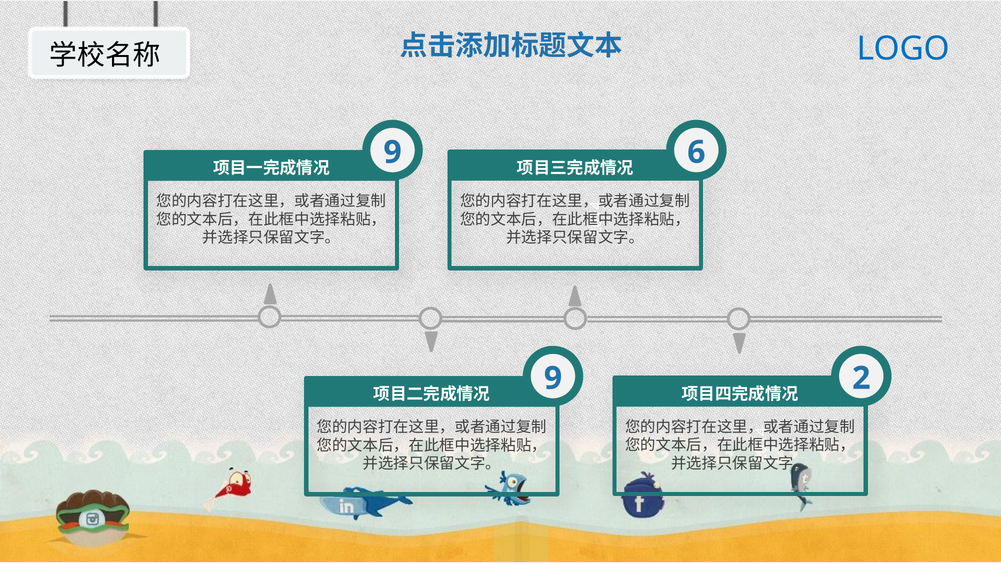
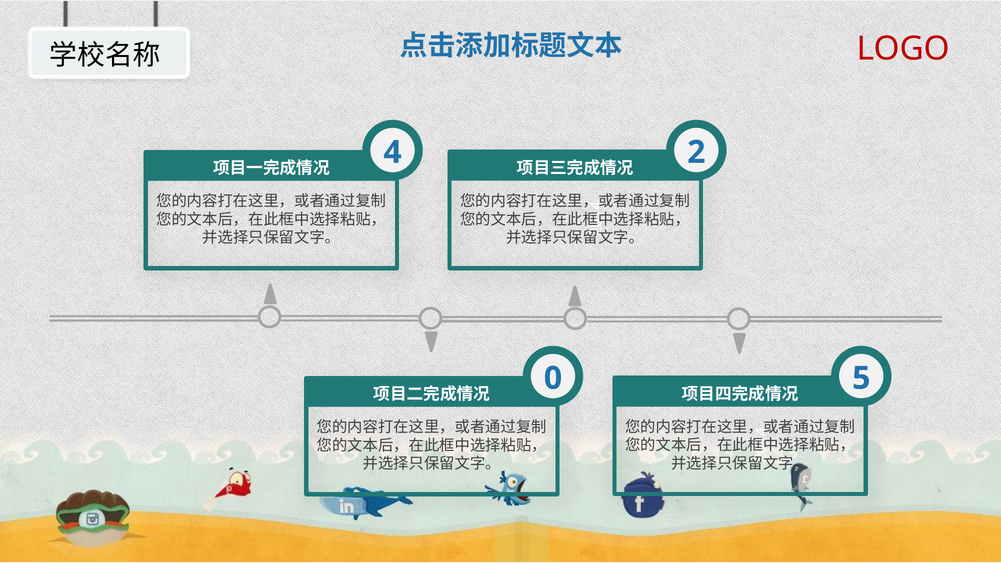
LOGO colour: blue -> red
9 at (393, 152): 9 -> 4
6 at (696, 152): 6 -> 2
9 at (553, 378): 9 -> 0
2 at (861, 378): 2 -> 5
